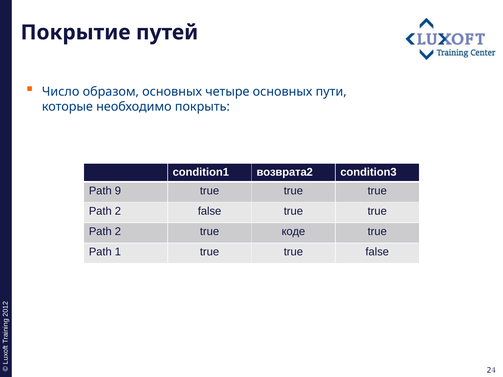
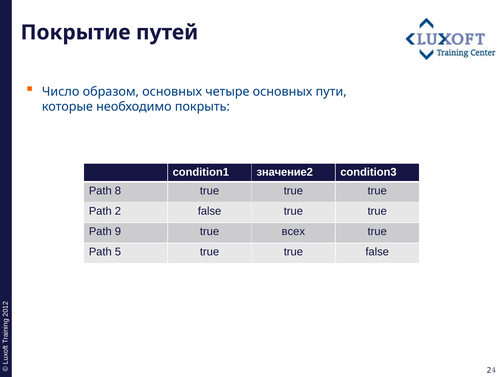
возврата2: возврата2 -> значение2
9: 9 -> 8
2 at (118, 232): 2 -> 9
коде: коде -> всех
Path 1: 1 -> 5
